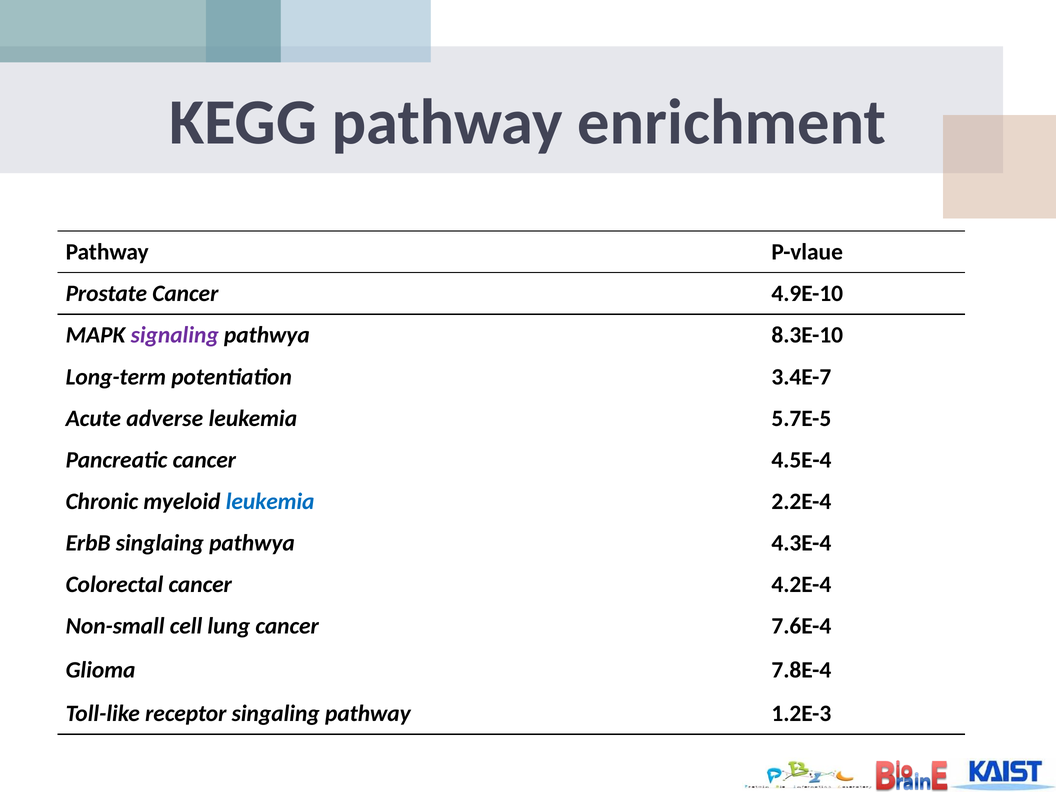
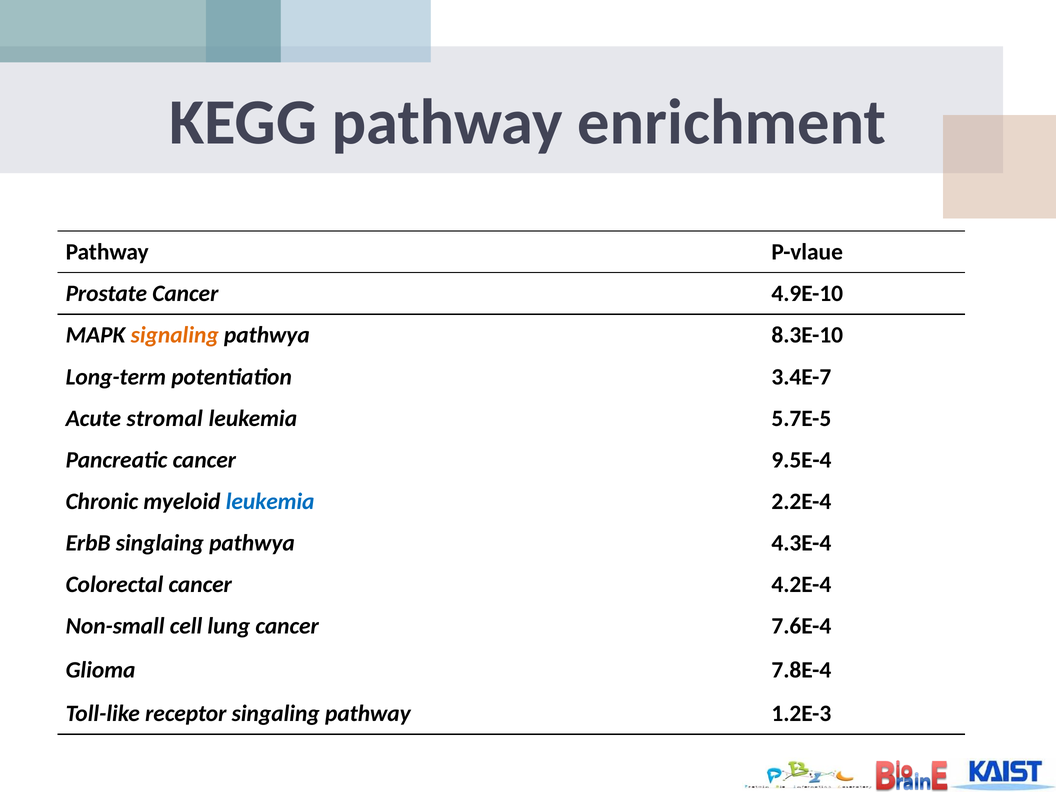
signaling colour: purple -> orange
adverse: adverse -> stromal
4.5E-4: 4.5E-4 -> 9.5E-4
